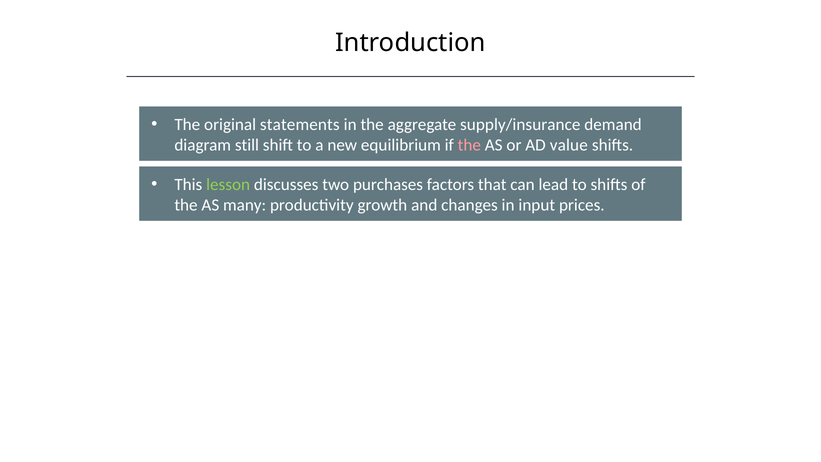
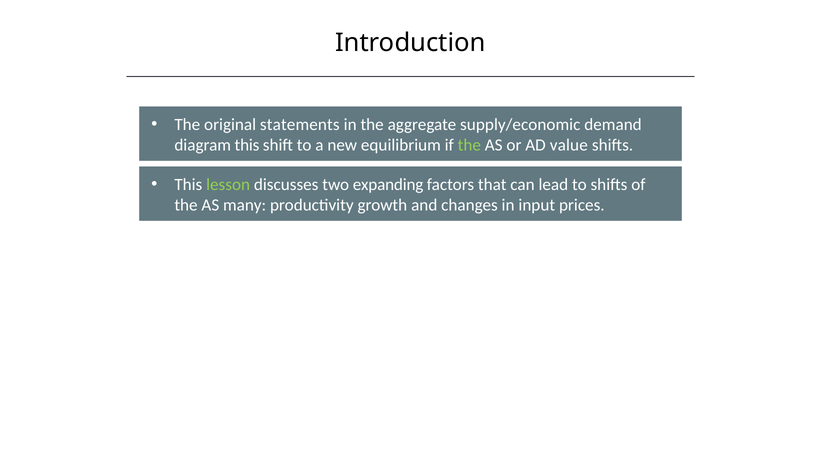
supply/insurance: supply/insurance -> supply/economic
diagram still: still -> this
the at (469, 145) colour: pink -> light green
purchases: purchases -> expanding
